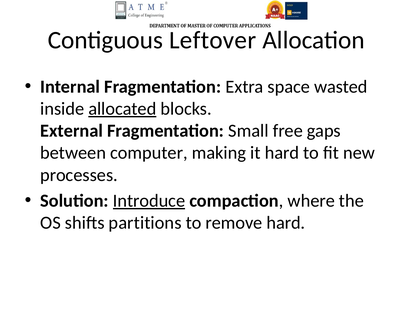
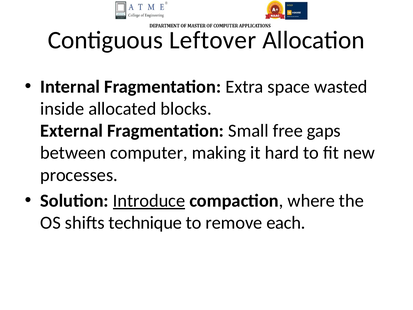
allocated underline: present -> none
partitions: partitions -> technique
remove hard: hard -> each
